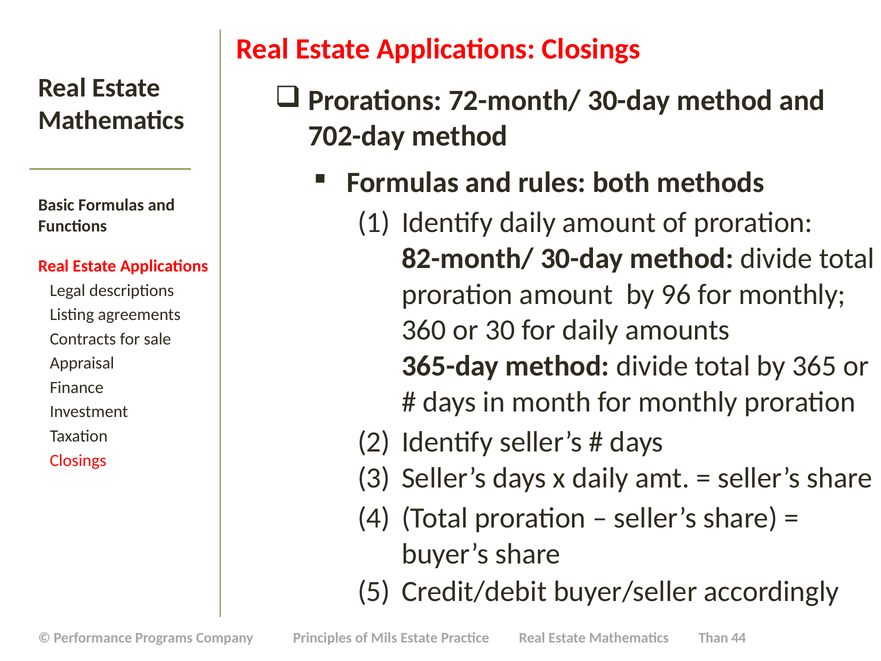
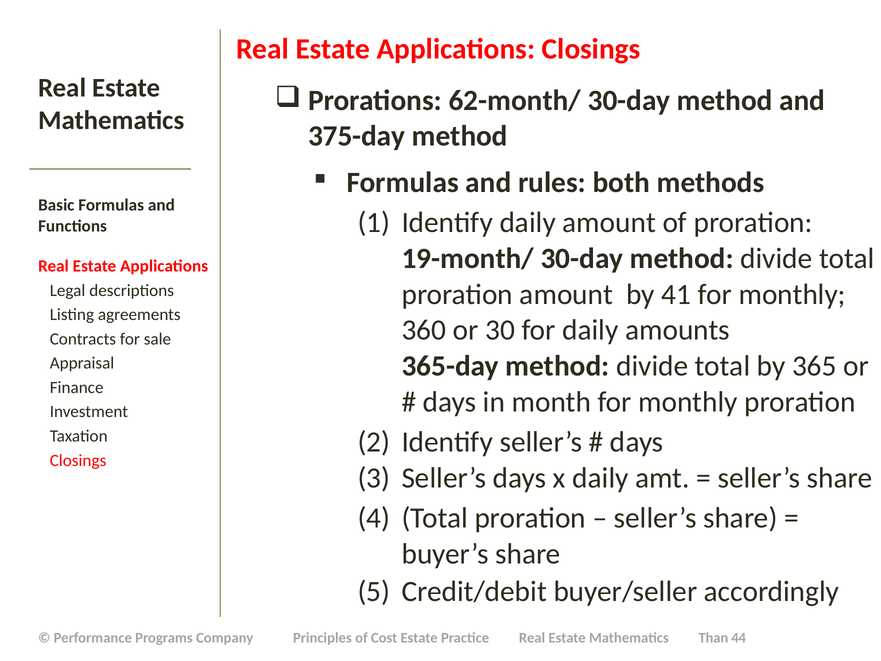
72-month/: 72-month/ -> 62-month/
702-day: 702-day -> 375-day
82-month/: 82-month/ -> 19-month/
96: 96 -> 41
Mils: Mils -> Cost
